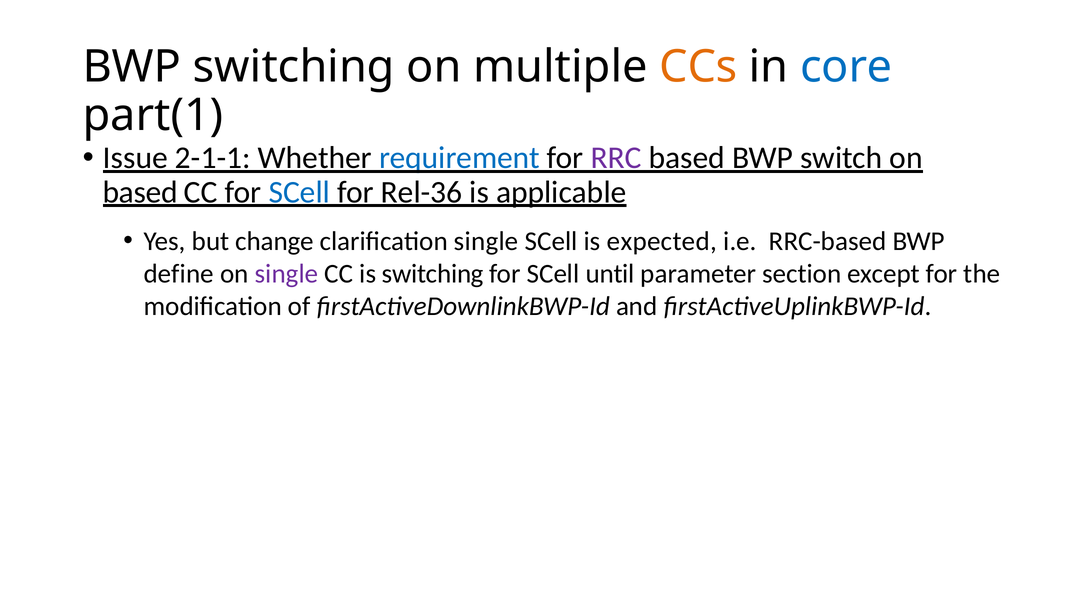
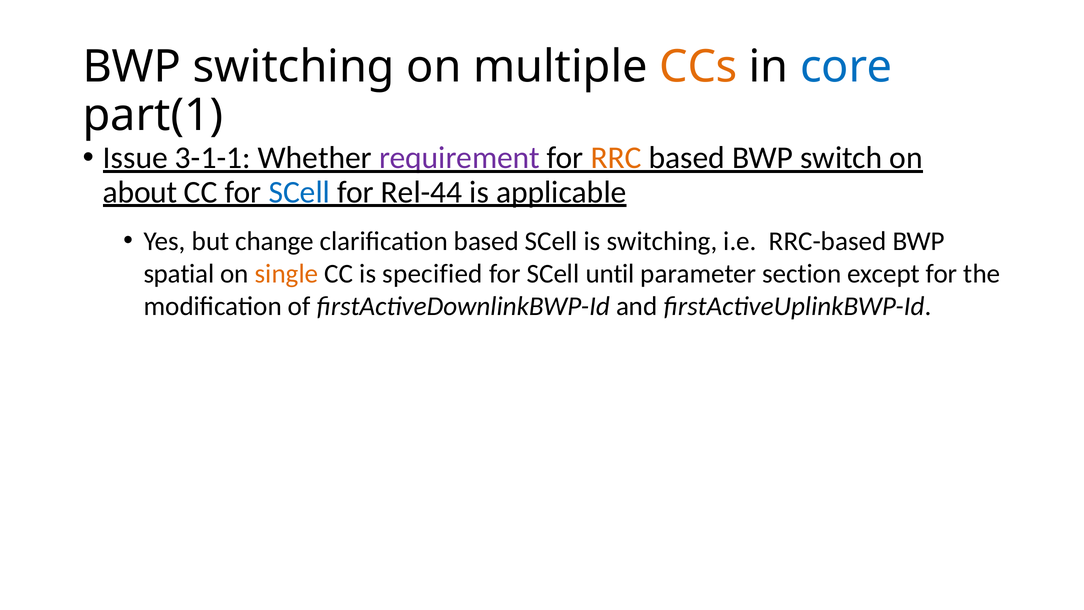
2-1-1: 2-1-1 -> 3-1-1
requirement colour: blue -> purple
RRC colour: purple -> orange
based at (140, 192): based -> about
Rel-36: Rel-36 -> Rel-44
clarification single: single -> based
is expected: expected -> switching
define: define -> spatial
single at (287, 273) colour: purple -> orange
is switching: switching -> specified
